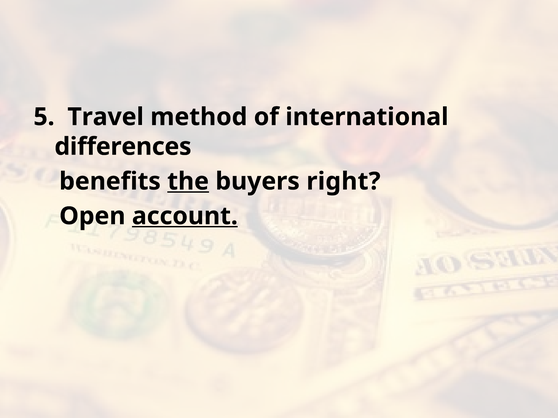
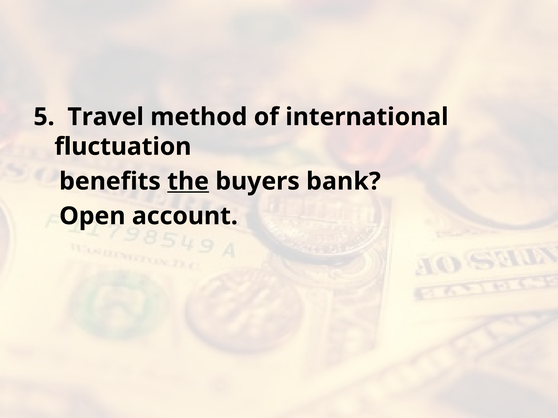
differences: differences -> fluctuation
right: right -> bank
account underline: present -> none
